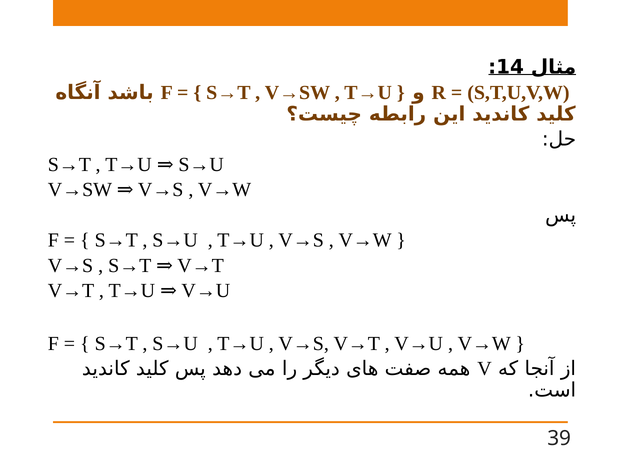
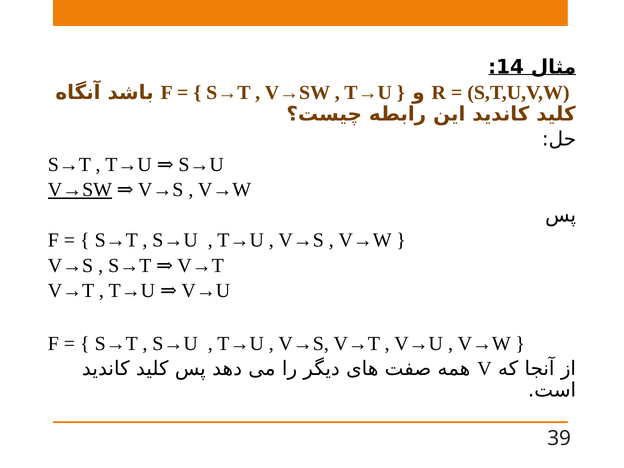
V→SW at (80, 190) underline: none -> present
